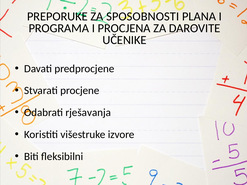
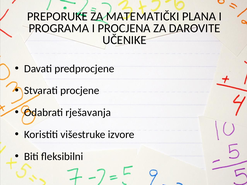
SPOSOBNOSTI: SPOSOBNOSTI -> MATEMATIČKI
